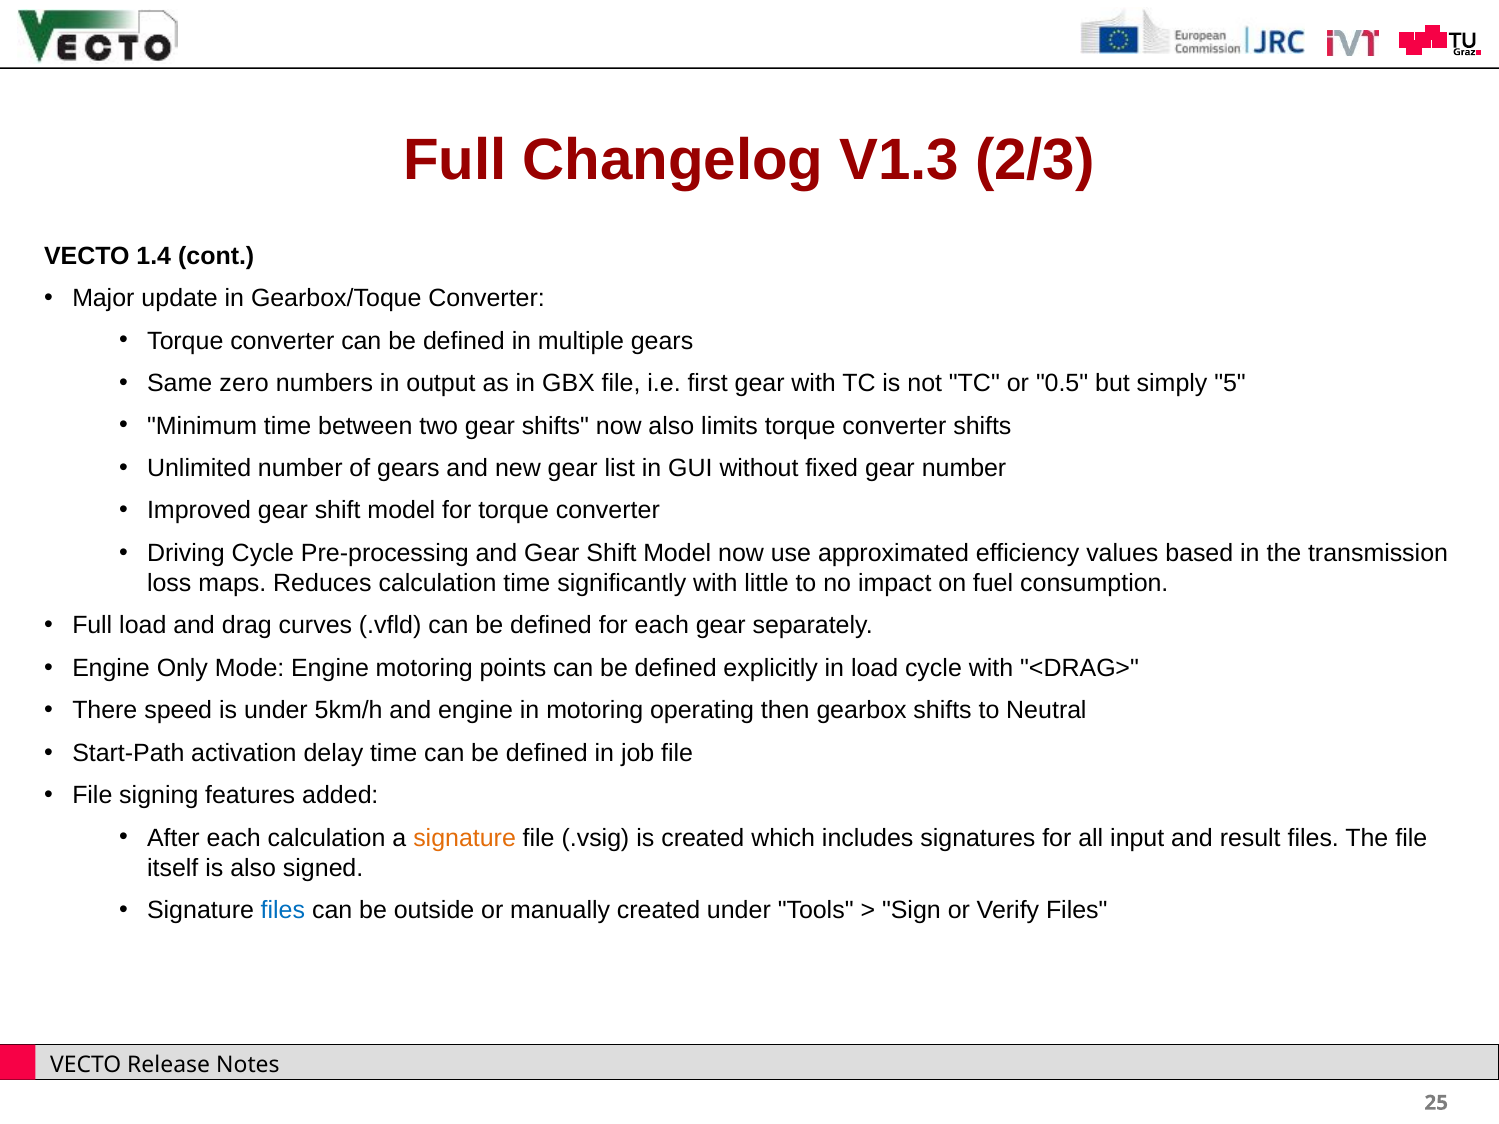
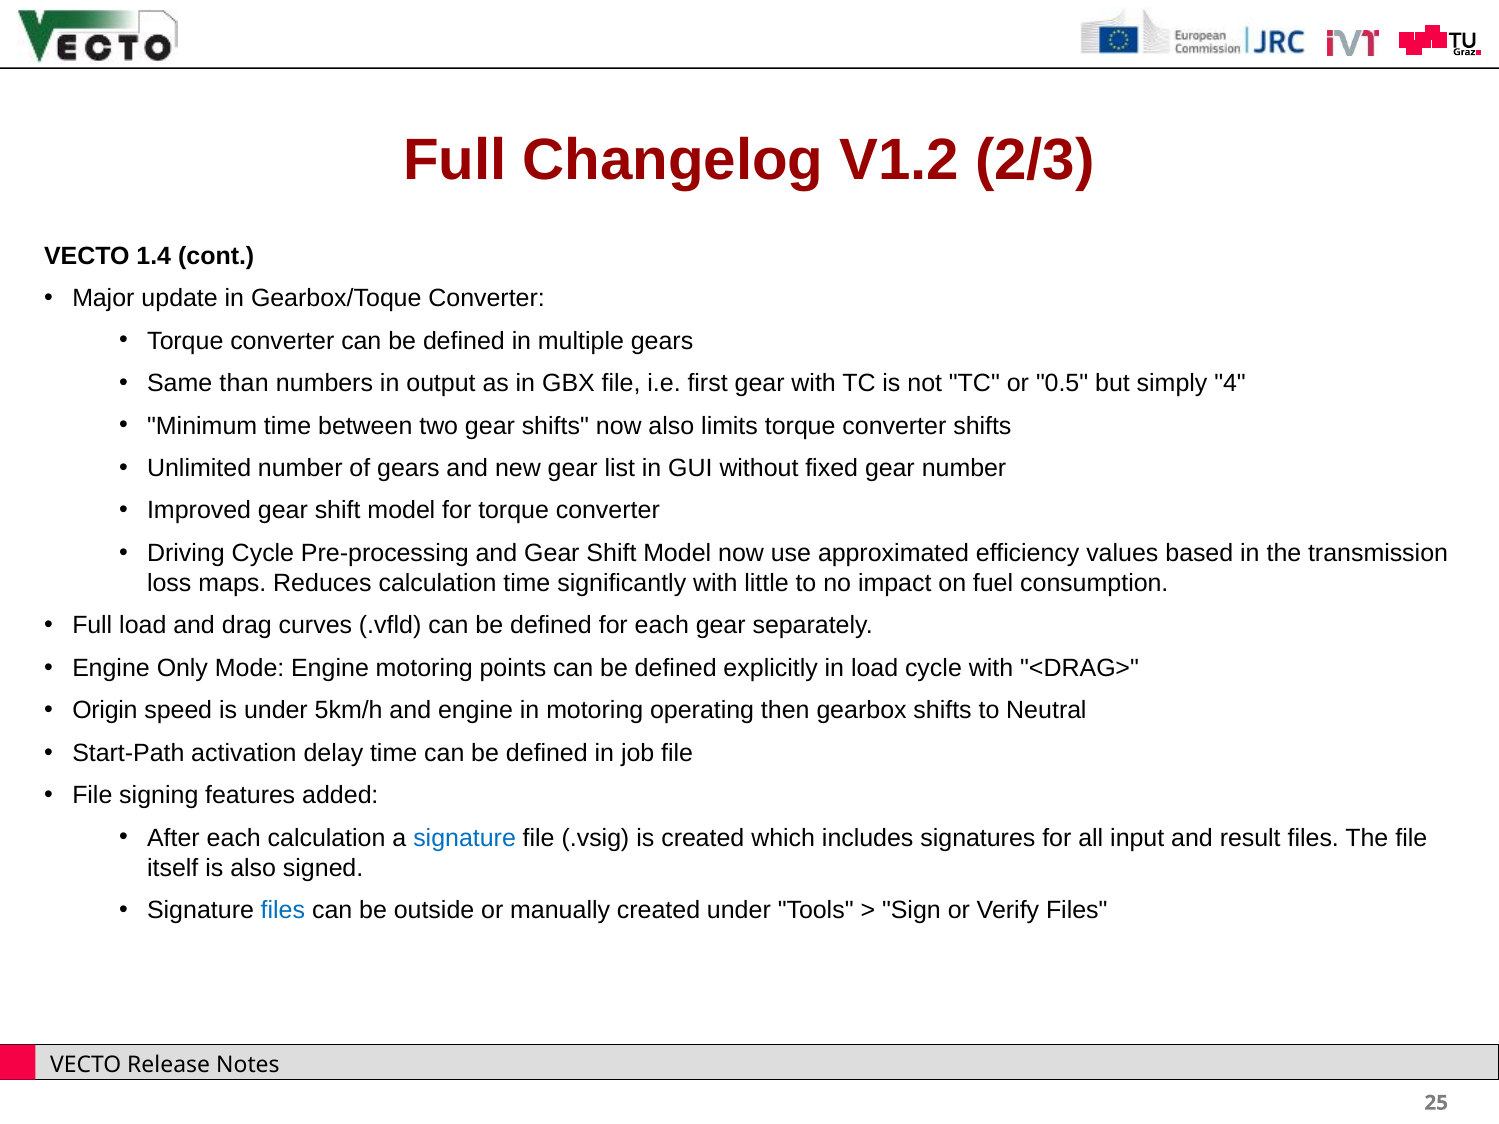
V1.3: V1.3 -> V1.2
zero: zero -> than
5: 5 -> 4
There: There -> Origin
signature at (465, 838) colour: orange -> blue
